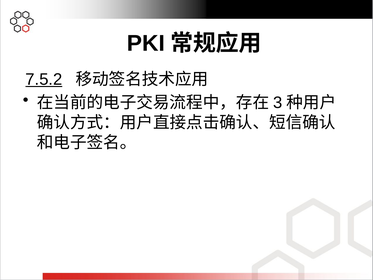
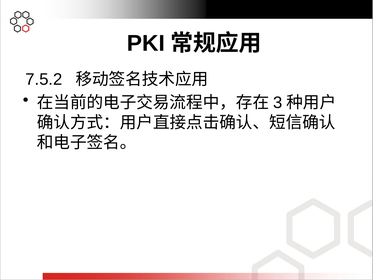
7.5.2 underline: present -> none
